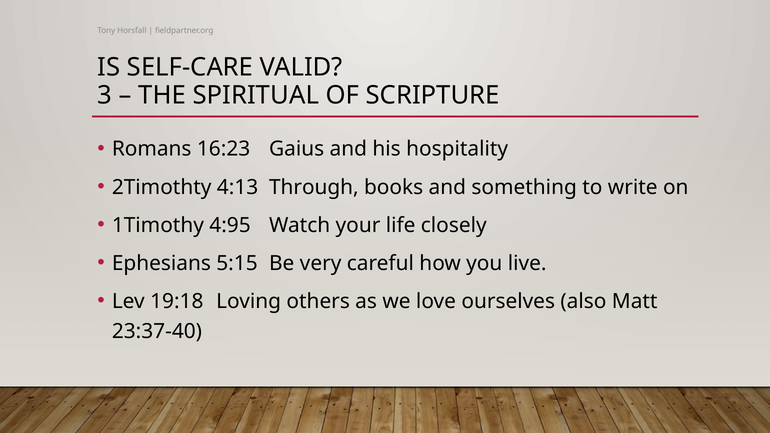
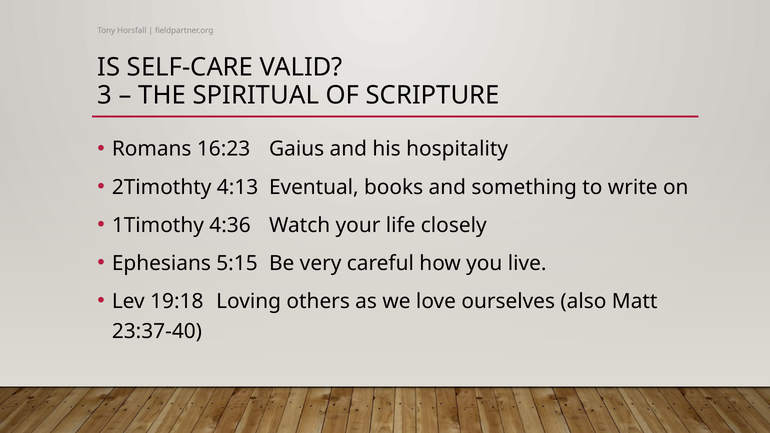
Through: Through -> Eventual
4:95: 4:95 -> 4:36
